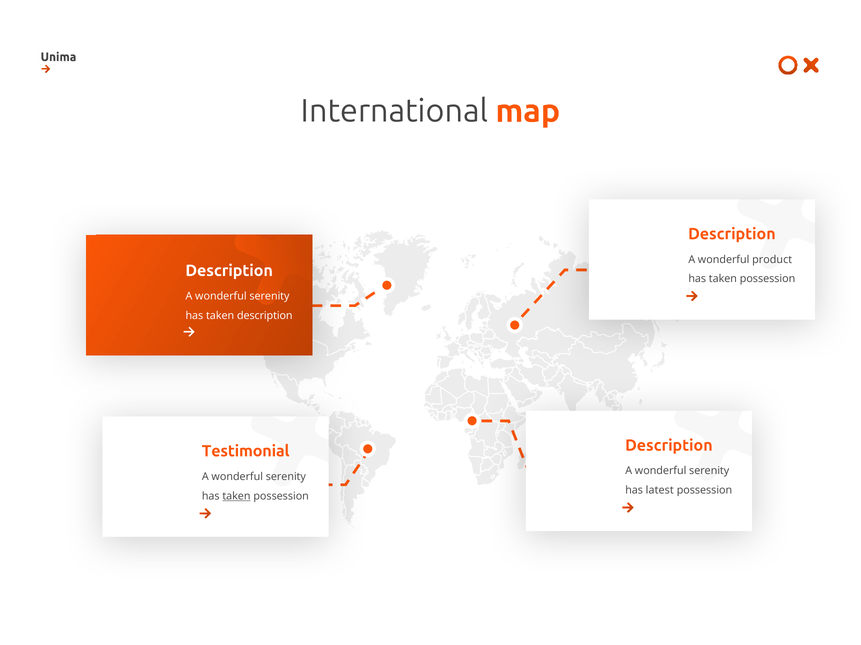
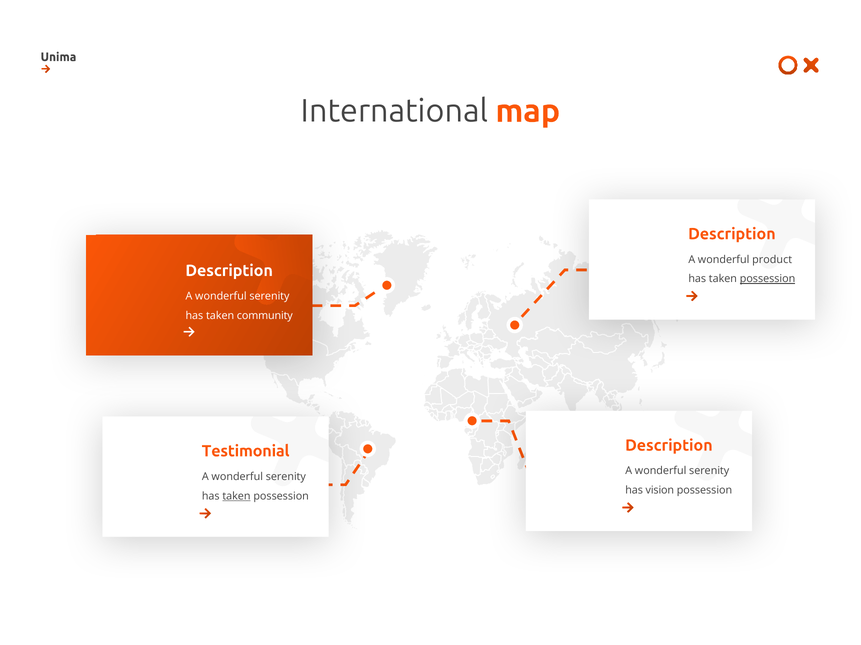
possession at (768, 279) underline: none -> present
taken description: description -> community
latest: latest -> vision
